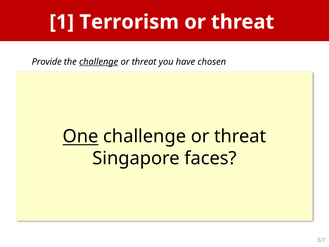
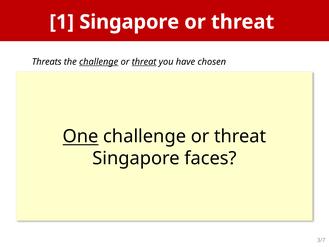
1 Terrorism: Terrorism -> Singapore
Provide: Provide -> Threats
threat at (144, 62) underline: none -> present
